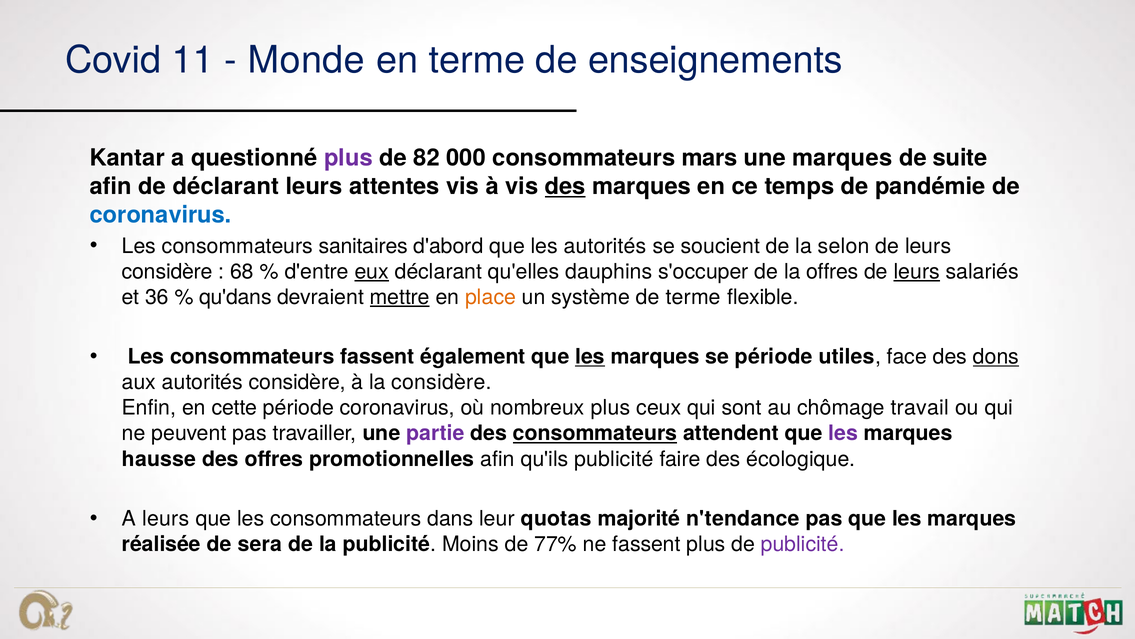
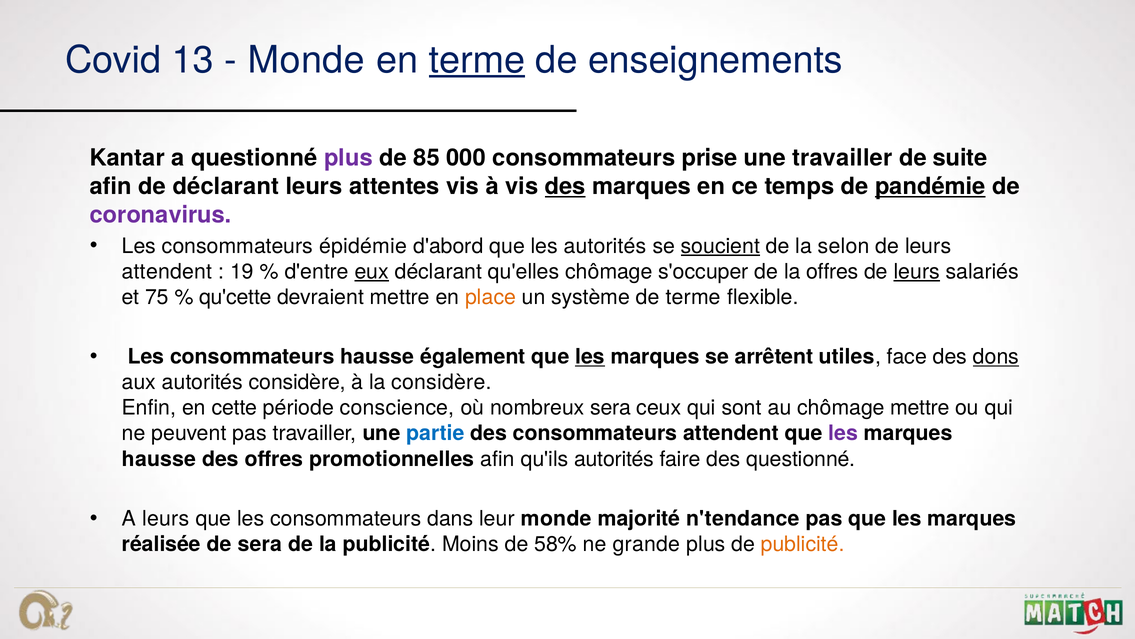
11: 11 -> 13
terme at (477, 60) underline: none -> present
82: 82 -> 85
mars: mars -> prise
une marques: marques -> travailler
pandémie underline: none -> present
coronavirus at (161, 215) colour: blue -> purple
sanitaires: sanitaires -> épidémie
soucient underline: none -> present
considère at (167, 271): considère -> attendent
68: 68 -> 19
qu'elles dauphins: dauphins -> chômage
36: 36 -> 75
qu'dans: qu'dans -> qu'cette
mettre at (400, 297) underline: present -> none
consommateurs fassent: fassent -> hausse
se période: période -> arrêtent
période coronavirus: coronavirus -> conscience
nombreux plus: plus -> sera
chômage travail: travail -> mettre
partie colour: purple -> blue
consommateurs at (595, 433) underline: present -> none
qu'ils publicité: publicité -> autorités
des écologique: écologique -> questionné
leur quotas: quotas -> monde
77%: 77% -> 58%
ne fassent: fassent -> grande
publicité at (803, 544) colour: purple -> orange
